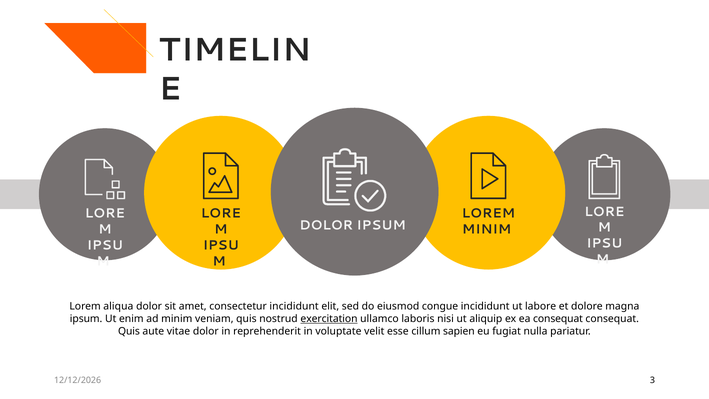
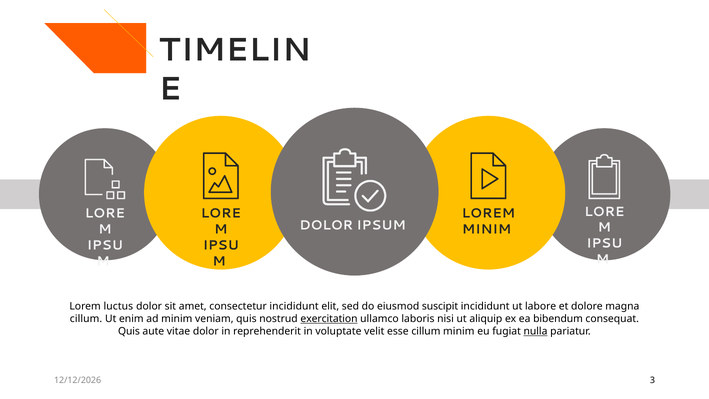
aliqua: aliqua -> luctus
congue: congue -> suscipit
ipsum at (86, 319): ipsum -> cillum
ea consequat: consequat -> bibendum
cillum sapien: sapien -> minim
nulla underline: none -> present
